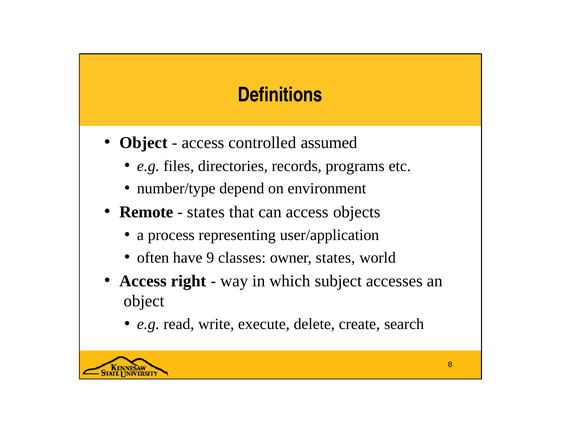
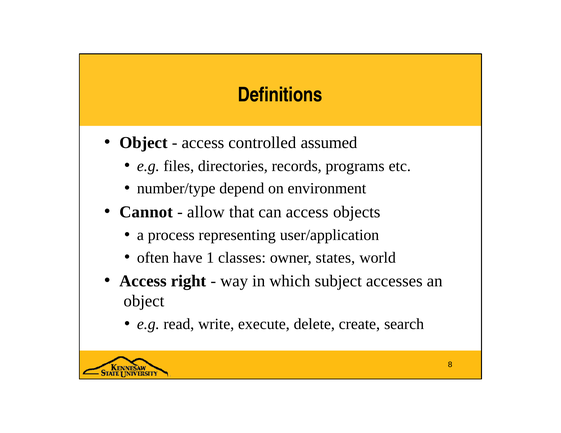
Remote: Remote -> Cannot
states at (206, 212): states -> allow
9: 9 -> 1
